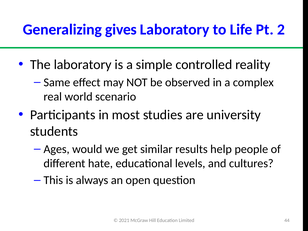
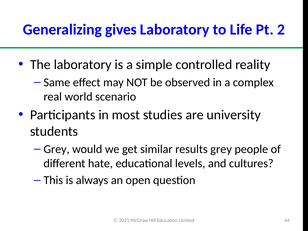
Ages at (57, 149): Ages -> Grey
results help: help -> grey
